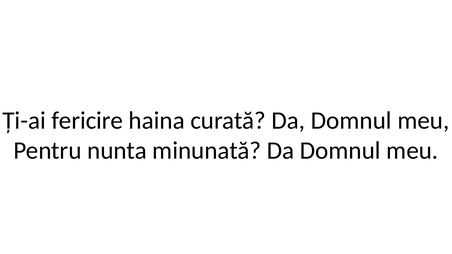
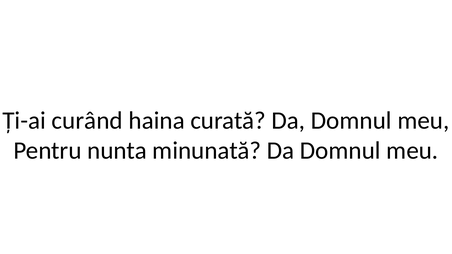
fericire: fericire -> curând
